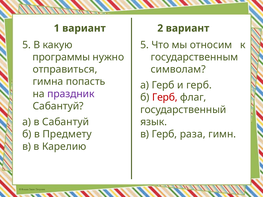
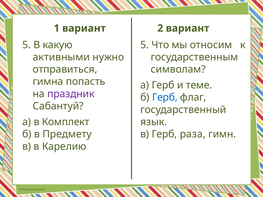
программы: программы -> активными
и герб: герб -> теме
Герб at (165, 98) colour: red -> blue
в Сабантуй: Сабантуй -> Комплект
